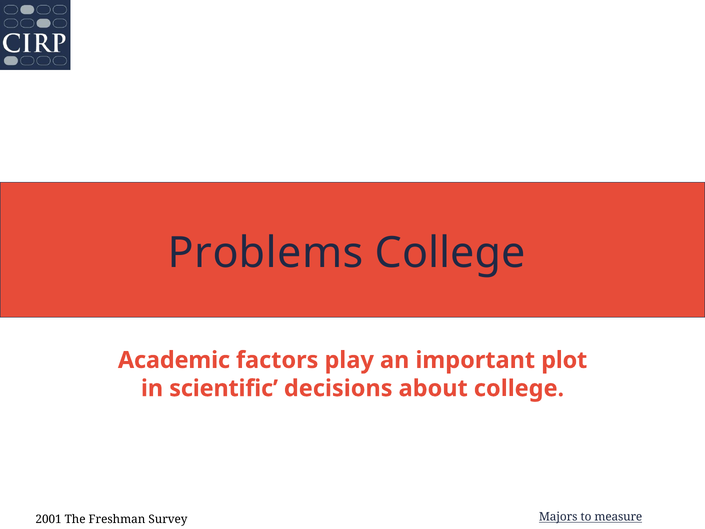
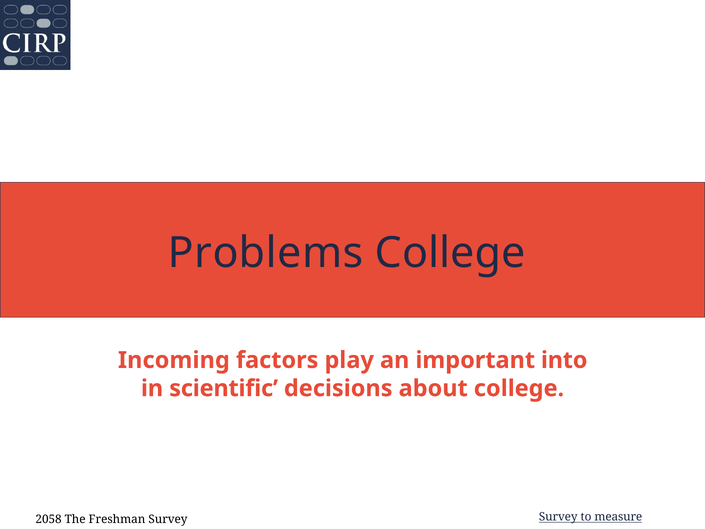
Academic: Academic -> Incoming
plot: plot -> into
2001: 2001 -> 2058
Survey Majors: Majors -> Survey
